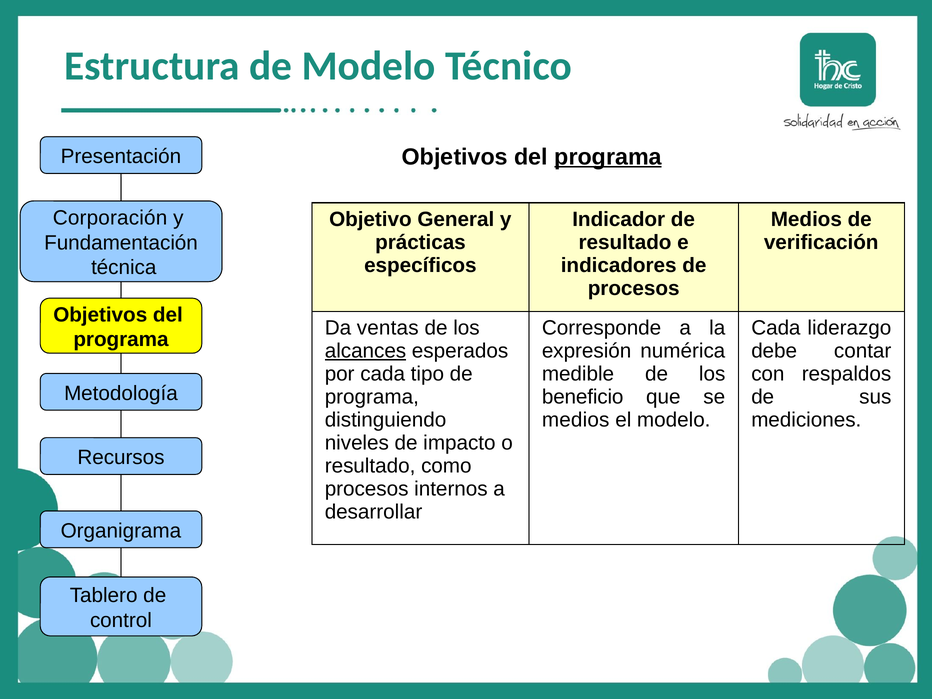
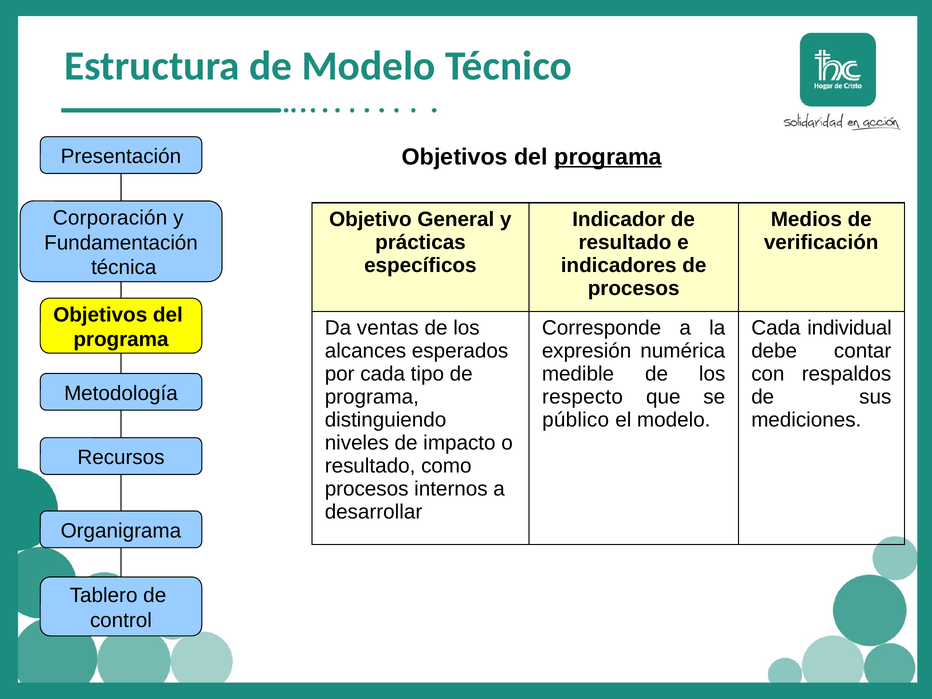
liderazgo: liderazgo -> individual
alcances underline: present -> none
beneficio: beneficio -> respecto
medios at (576, 420): medios -> público
